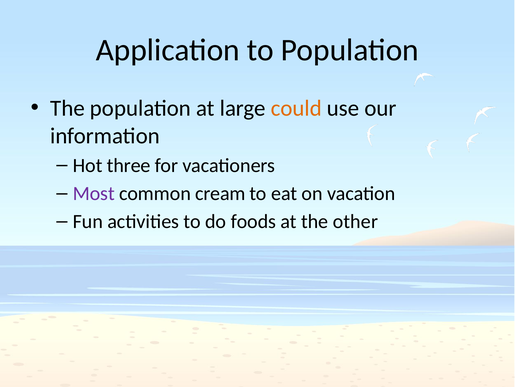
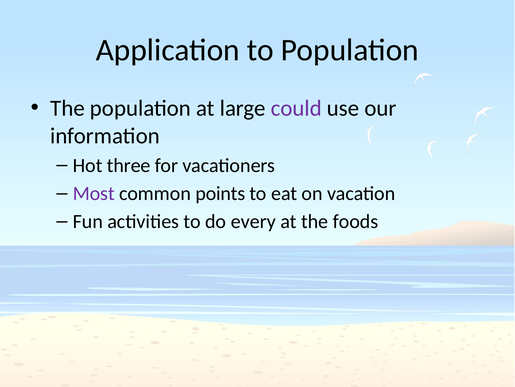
could colour: orange -> purple
cream: cream -> points
foods: foods -> every
other: other -> foods
